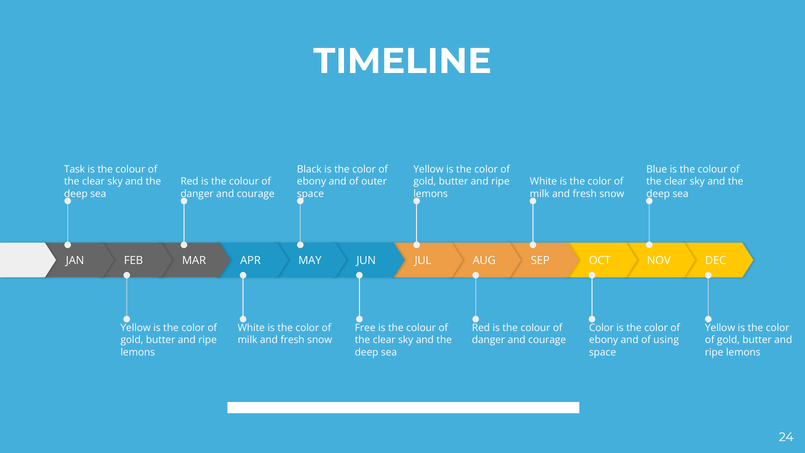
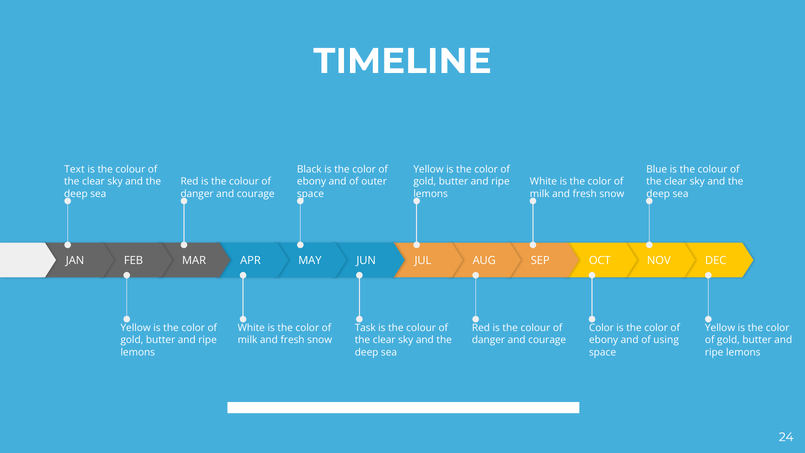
Task: Task -> Text
Free: Free -> Task
